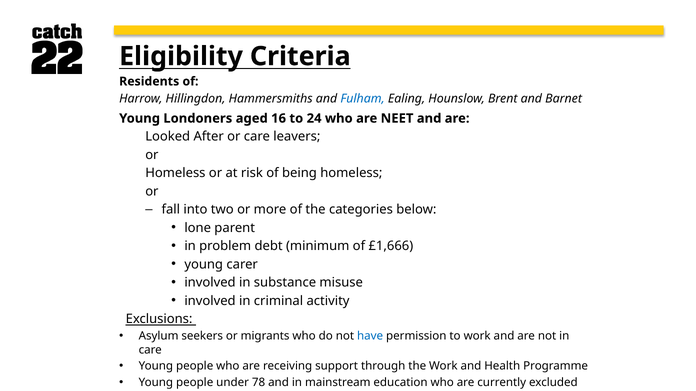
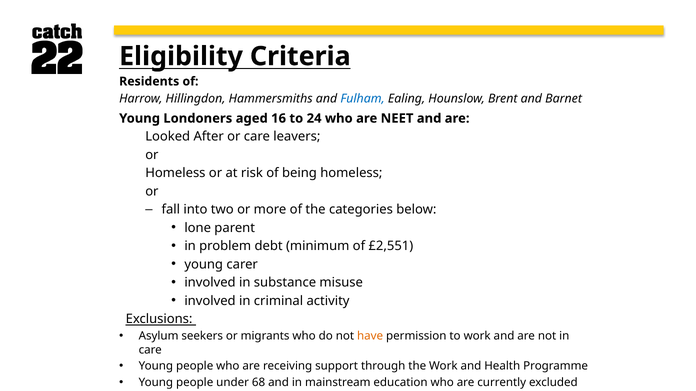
£1,666: £1,666 -> £2,551
have colour: blue -> orange
78: 78 -> 68
